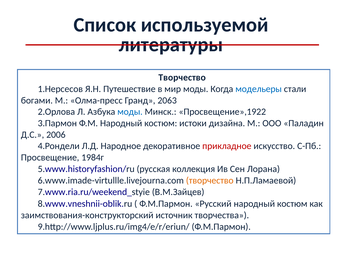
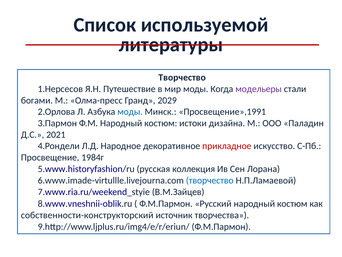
модельеры colour: blue -> purple
2063: 2063 -> 2029
Просвещение»,1922: Просвещение»,1922 -> Просвещение»,1991
2006: 2006 -> 2021
творчество at (210, 180) colour: orange -> blue
заимствования-конструкторский: заимствования-конструкторский -> собственности-конструкторский
